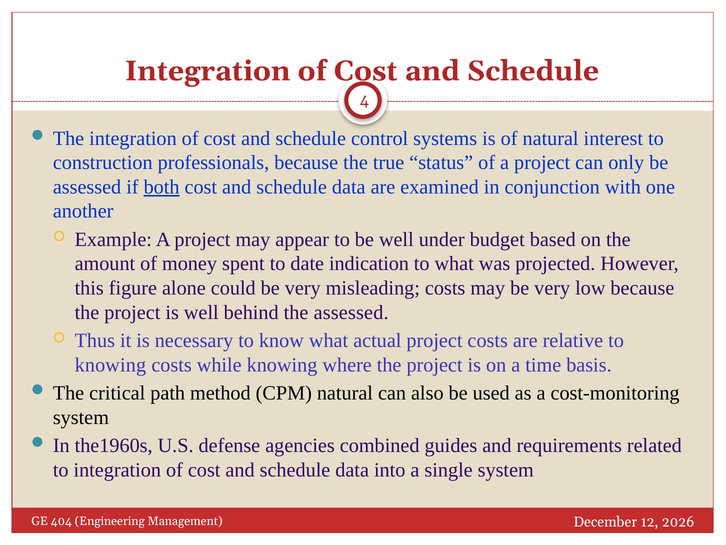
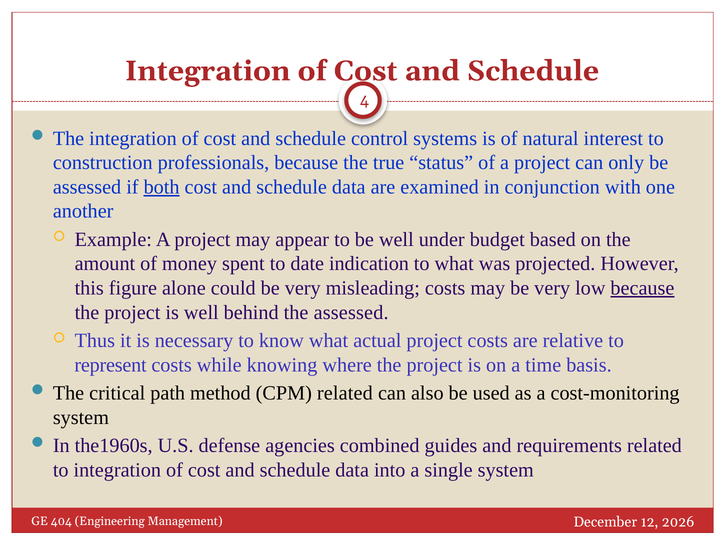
because at (642, 288) underline: none -> present
knowing at (110, 365): knowing -> represent
CPM natural: natural -> related
